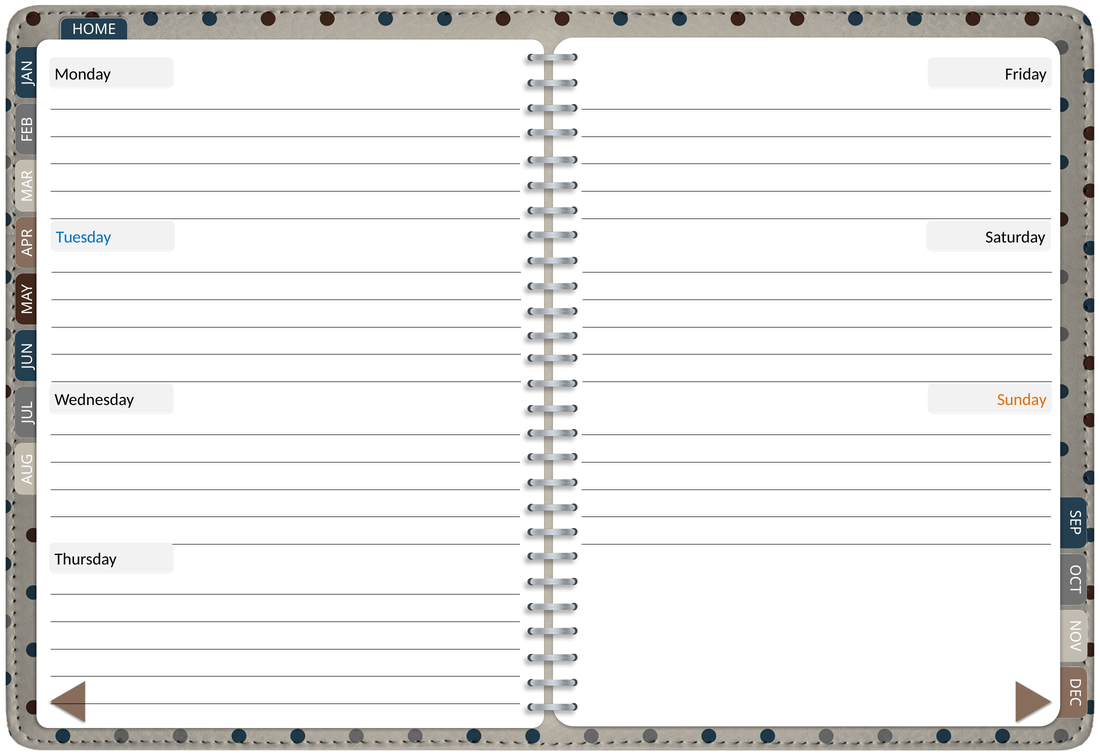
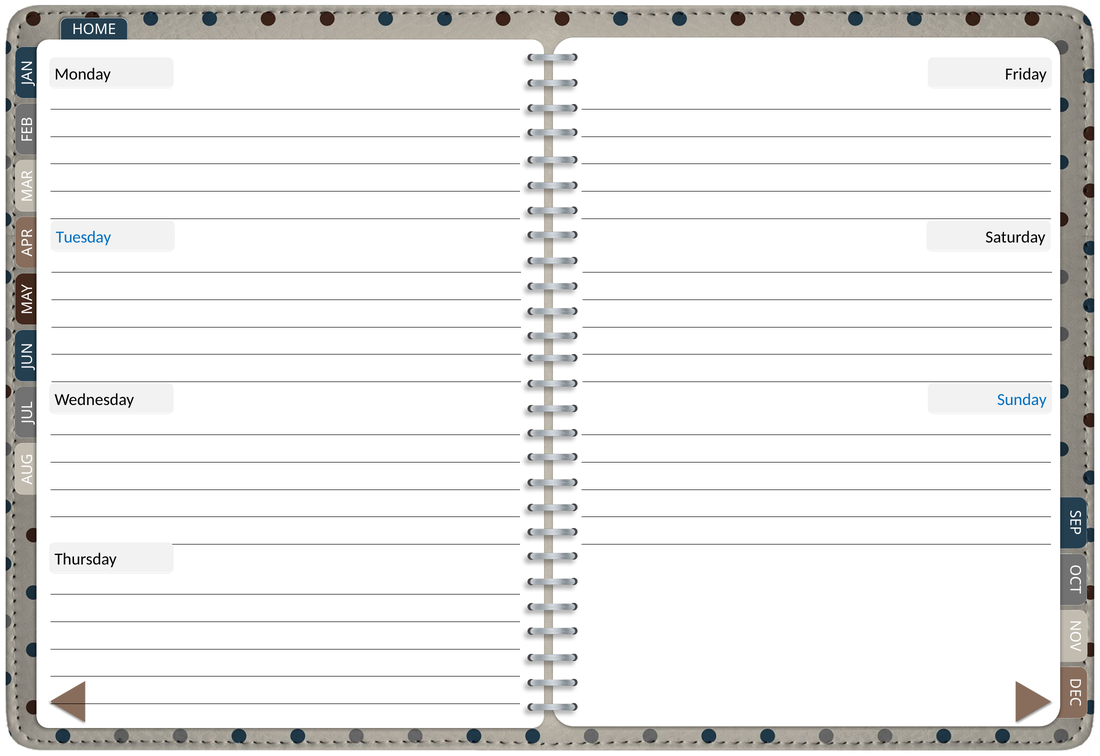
Sunday colour: orange -> blue
